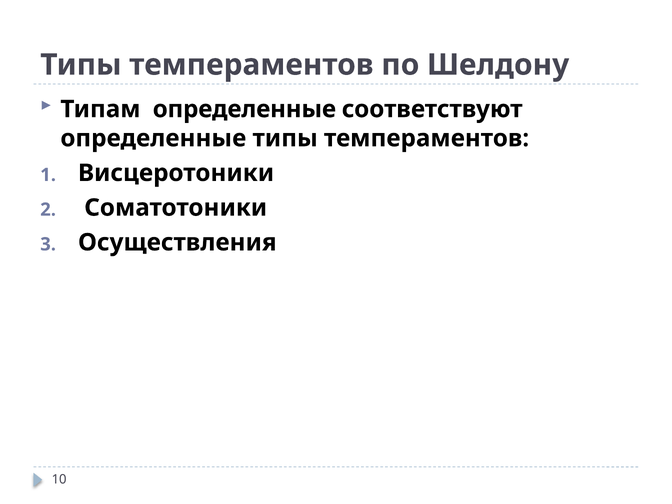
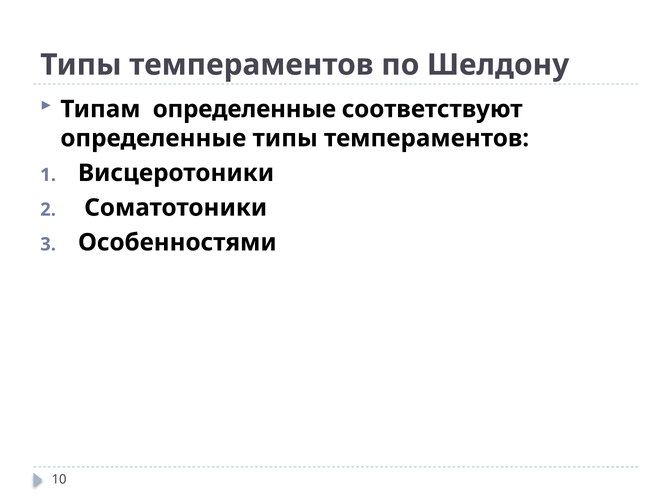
Осуществления: Осуществления -> Особенностями
